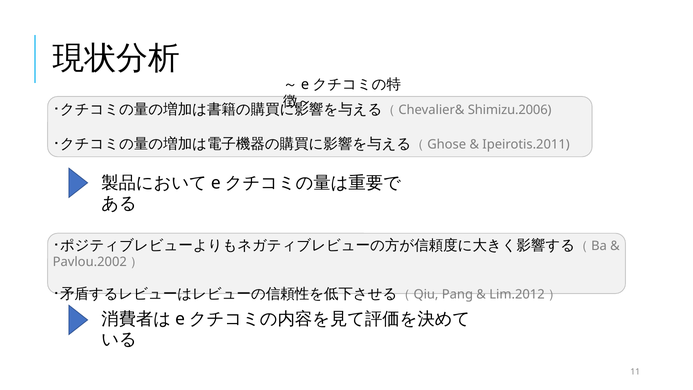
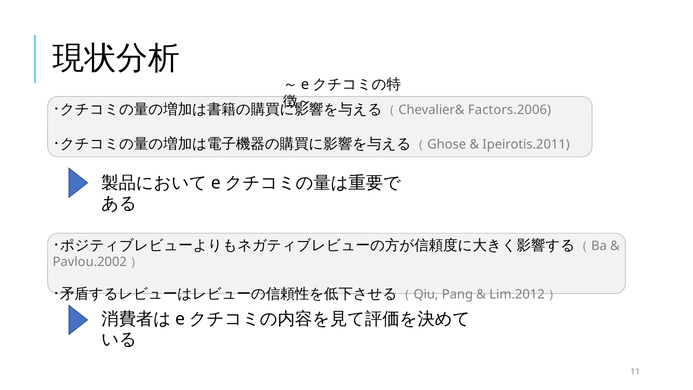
Shimizu.2006: Shimizu.2006 -> Factors.2006
